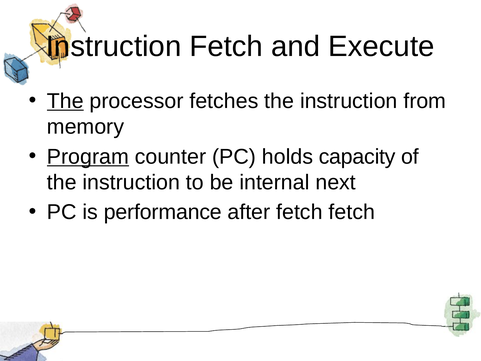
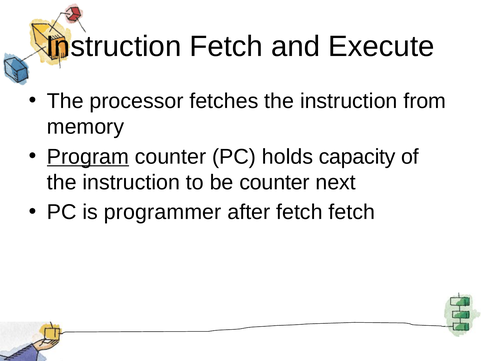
The at (65, 101) underline: present -> none
be internal: internal -> counter
performance: performance -> programmer
